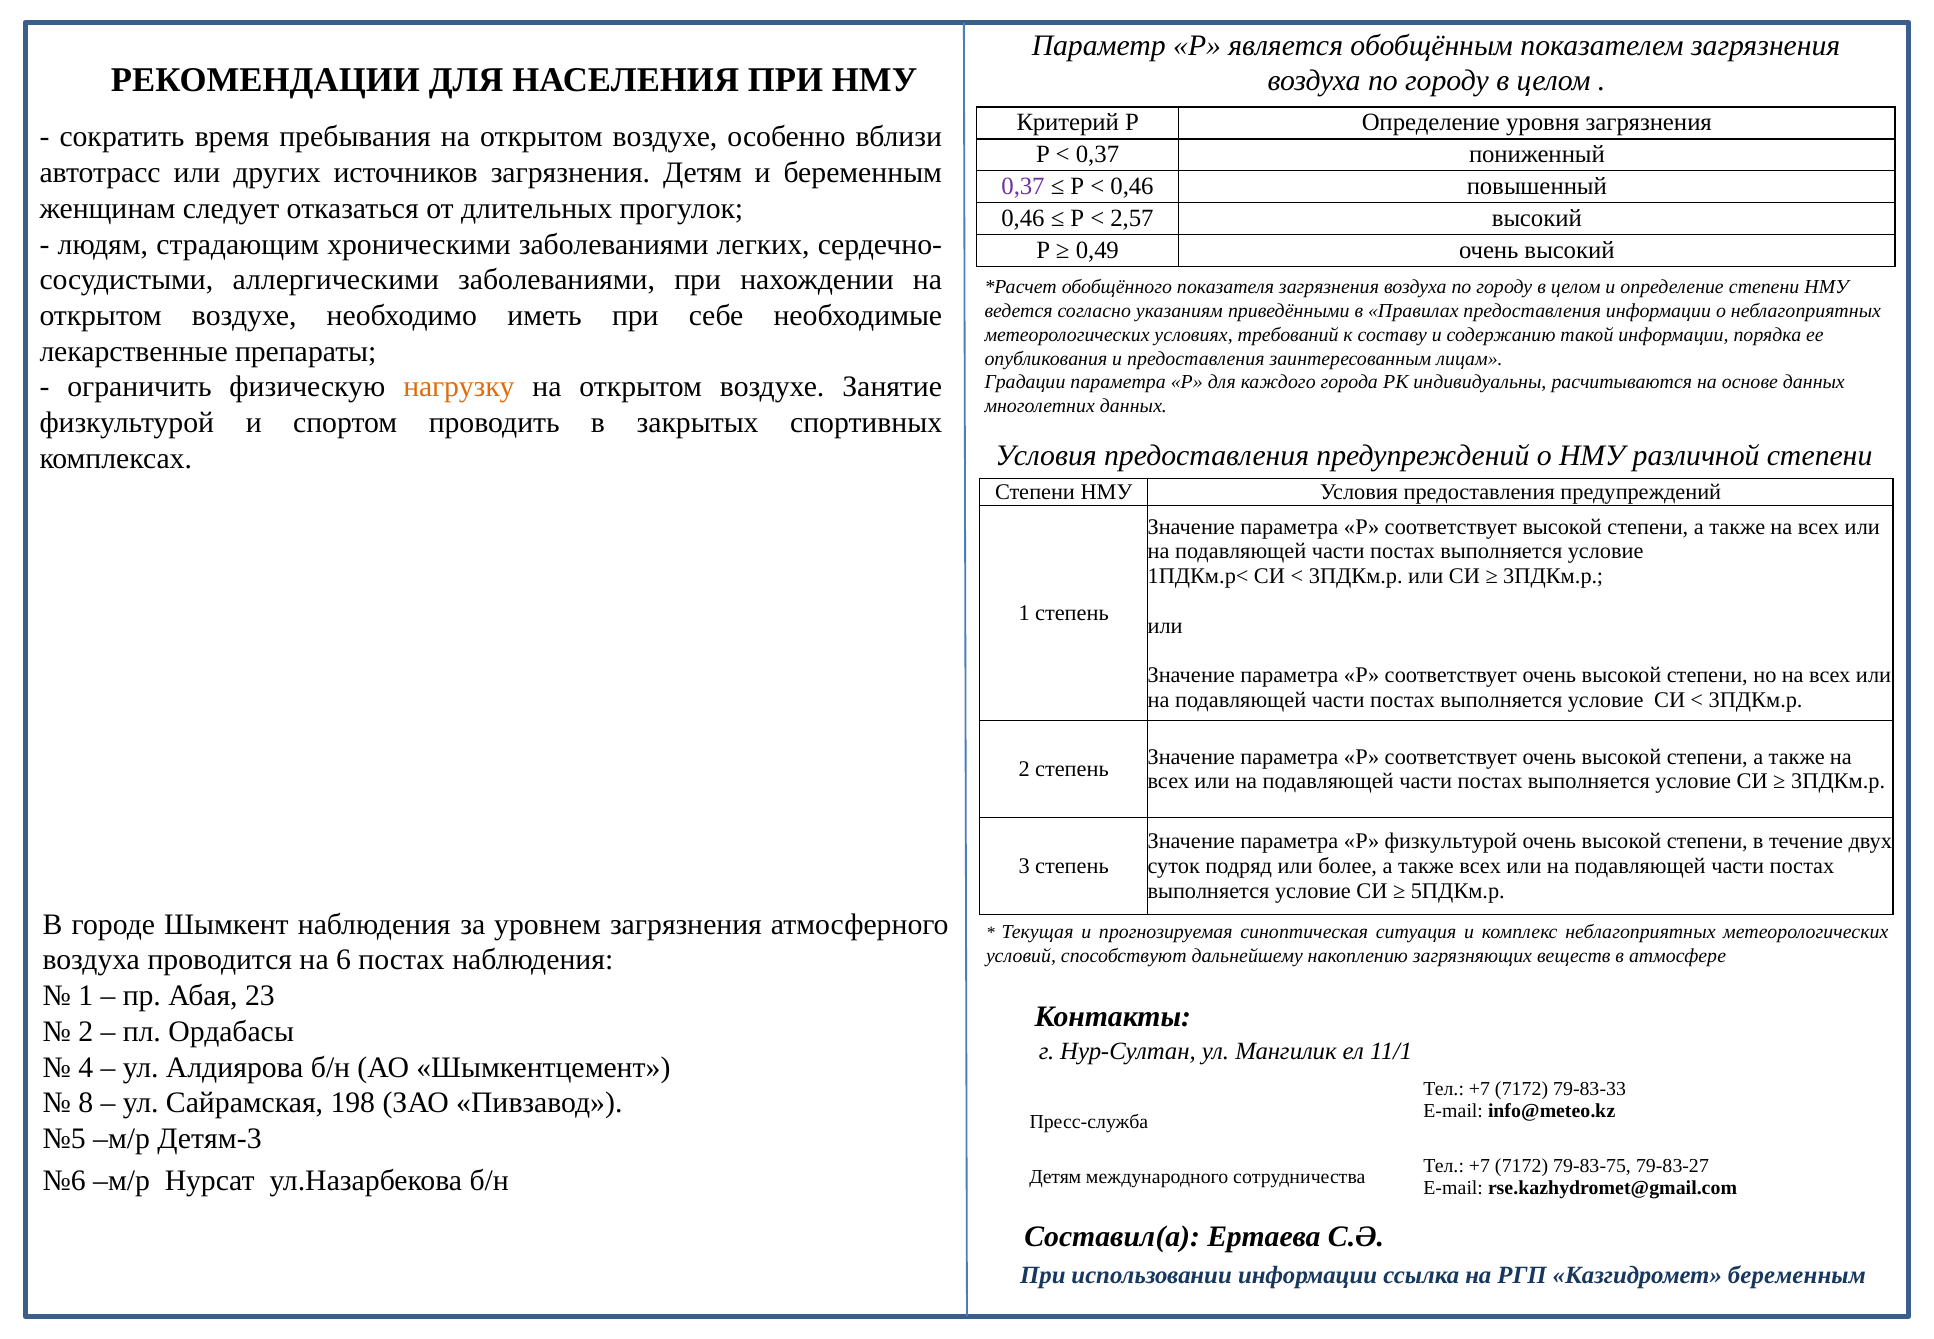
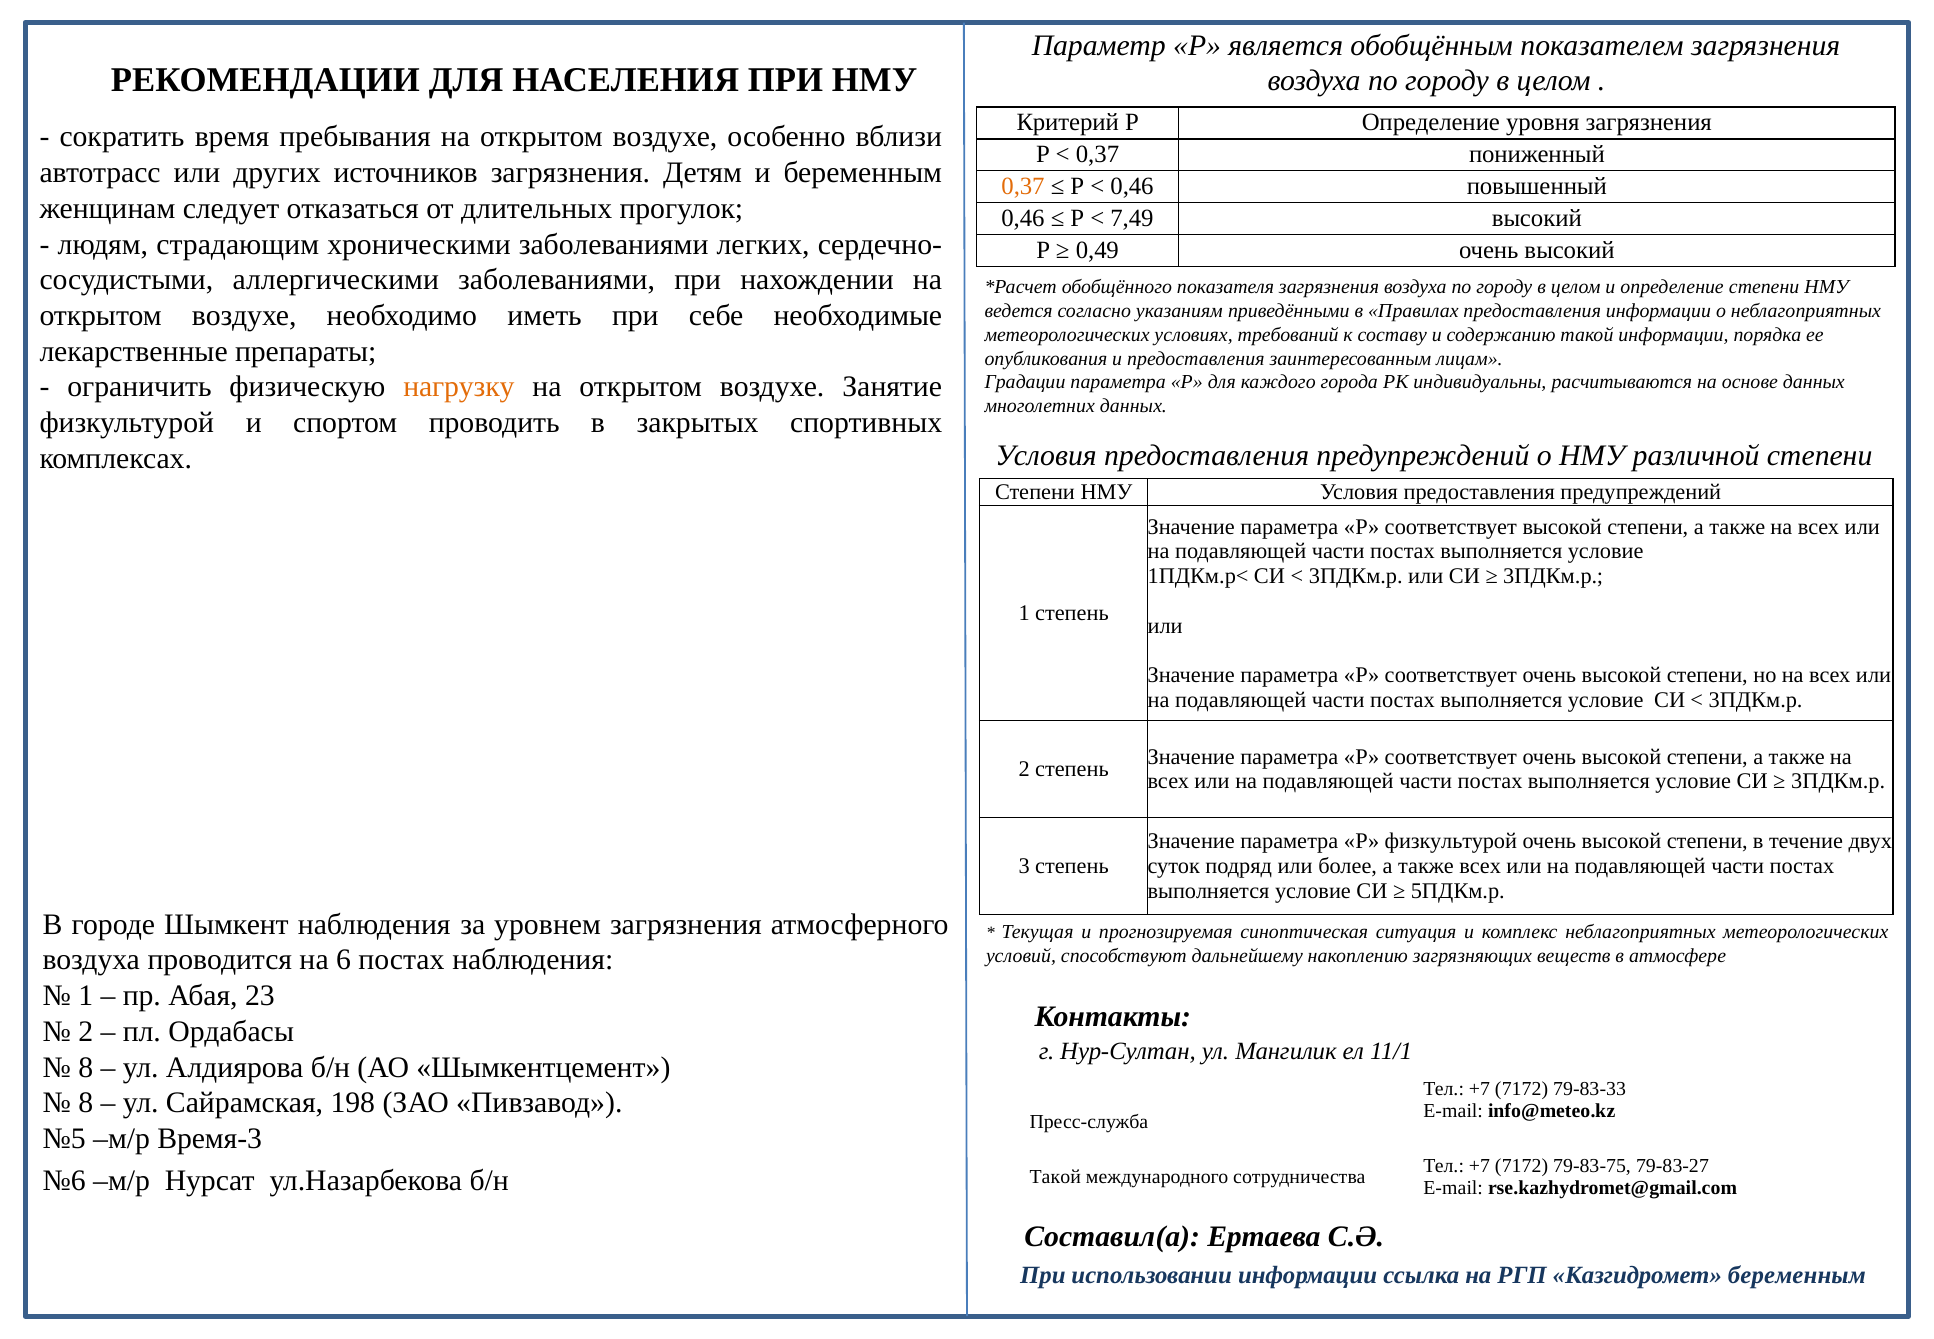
0,37 at (1023, 187) colour: purple -> orange
2,57: 2,57 -> 7,49
4 at (86, 1067): 4 -> 8
Детям-3: Детям-3 -> Время-3
Детям at (1055, 1177): Детям -> Такой
